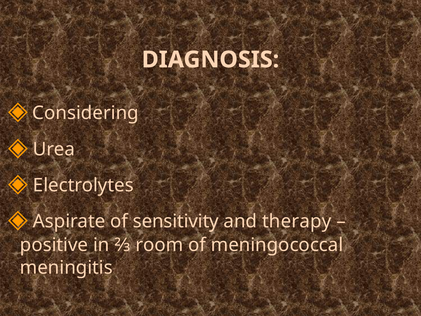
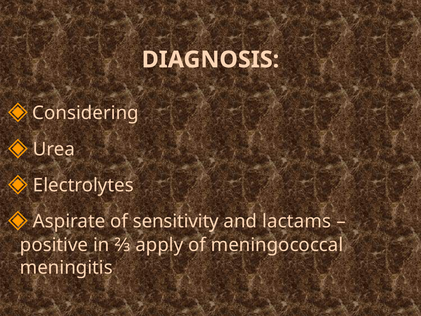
therapy: therapy -> lactams
room: room -> apply
